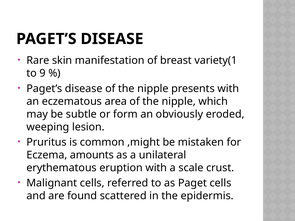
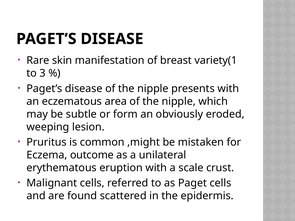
9: 9 -> 3
amounts: amounts -> outcome
